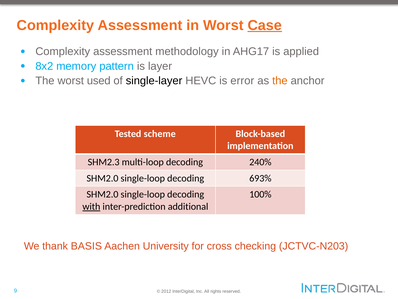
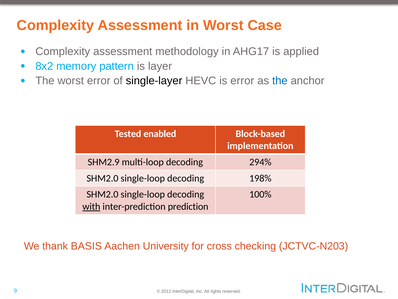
Case underline: present -> none
worst used: used -> error
the at (280, 81) colour: orange -> blue
scheme: scheme -> enabled
SHM2.3: SHM2.3 -> SHM2.9
240%: 240% -> 294%
693%: 693% -> 198%
additional: additional -> prediction
